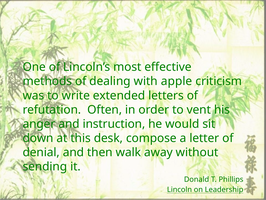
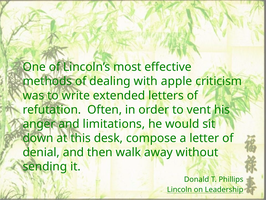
instruction: instruction -> limitations
